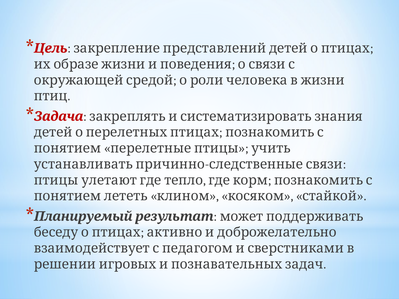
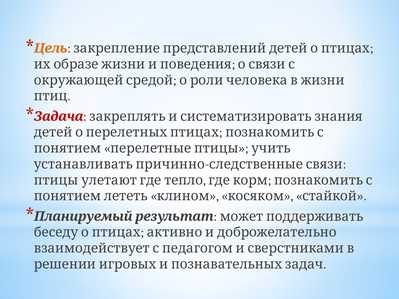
Цель colour: red -> orange
